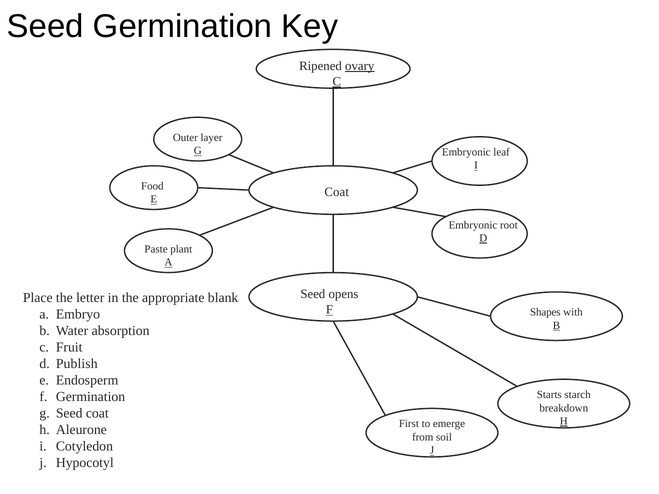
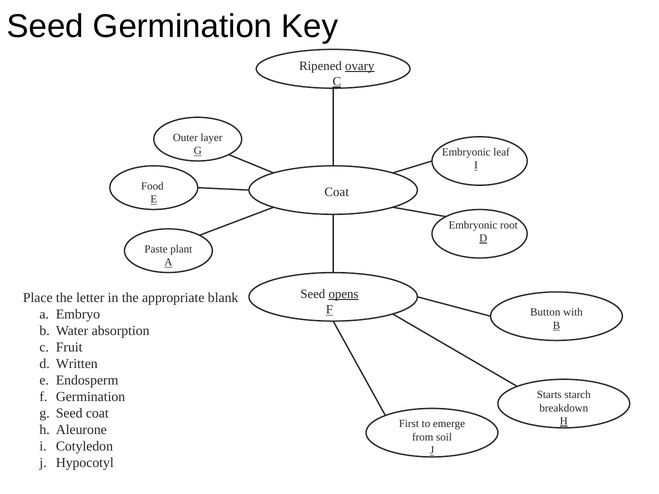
opens underline: none -> present
Shapes: Shapes -> Button
Publish: Publish -> Written
